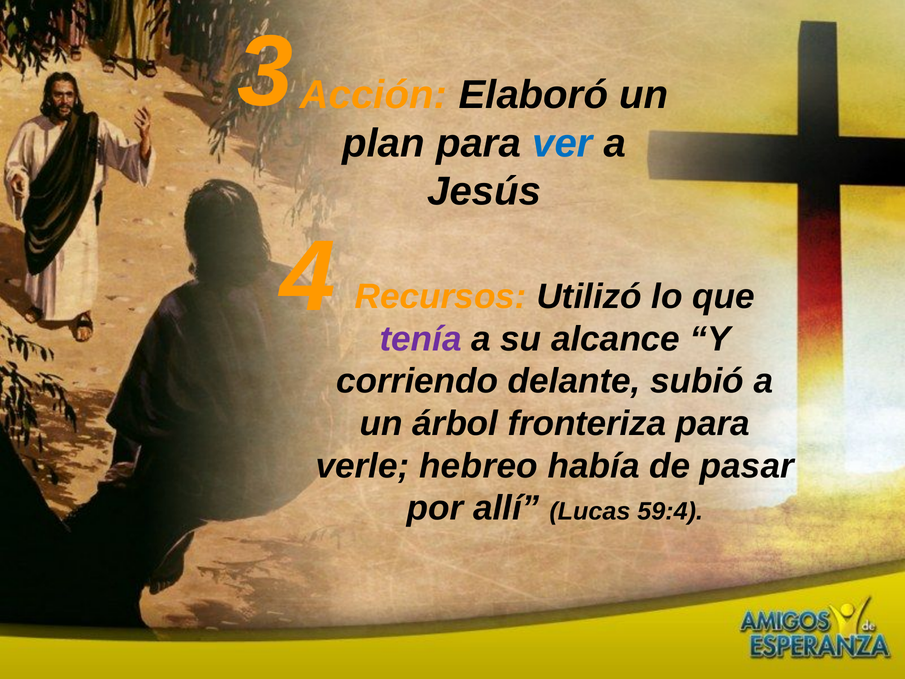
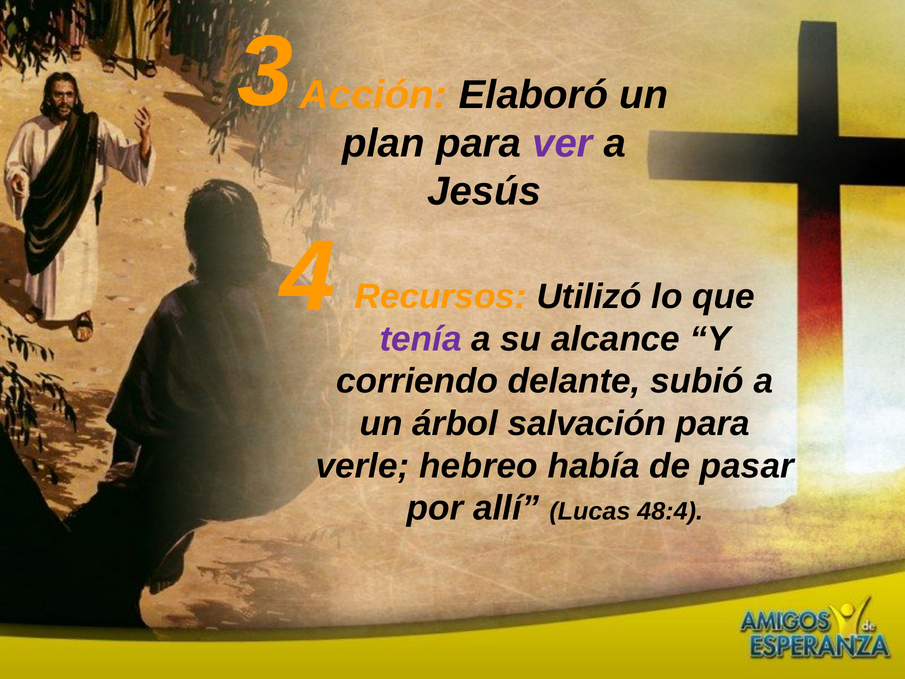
ver colour: blue -> purple
fronteriza: fronteriza -> salvación
59:4: 59:4 -> 48:4
